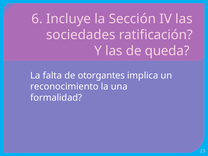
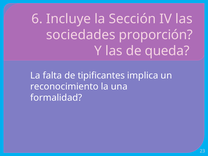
ratificación: ratificación -> proporción
otorgantes: otorgantes -> tipificantes
